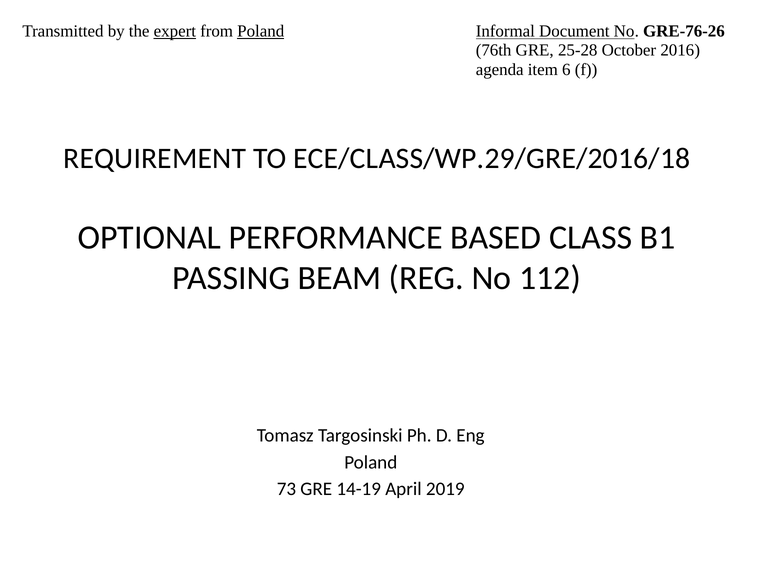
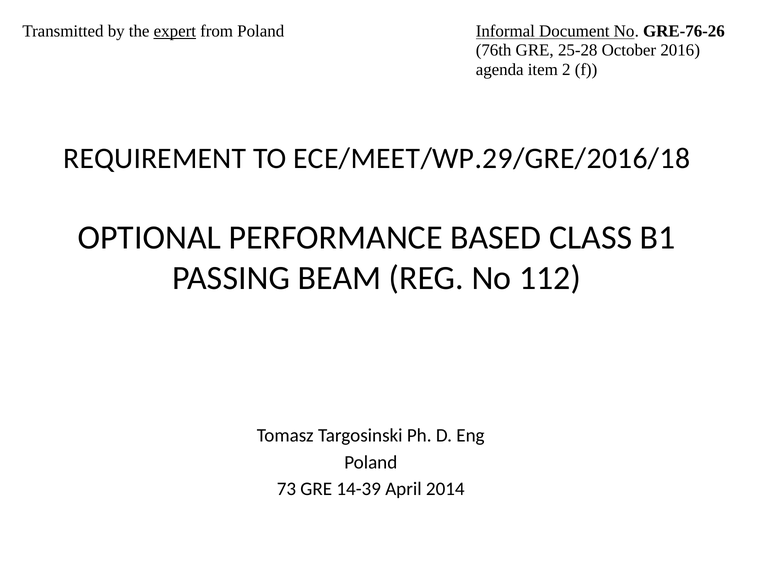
Poland at (261, 31) underline: present -> none
6: 6 -> 2
ECE/CLASS/WP.29/GRE/2016/18: ECE/CLASS/WP.29/GRE/2016/18 -> ECE/MEET/WP.29/GRE/2016/18
14-19: 14-19 -> 14-39
2019: 2019 -> 2014
